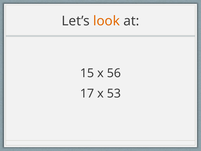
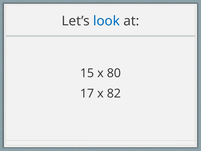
look colour: orange -> blue
56: 56 -> 80
53: 53 -> 82
